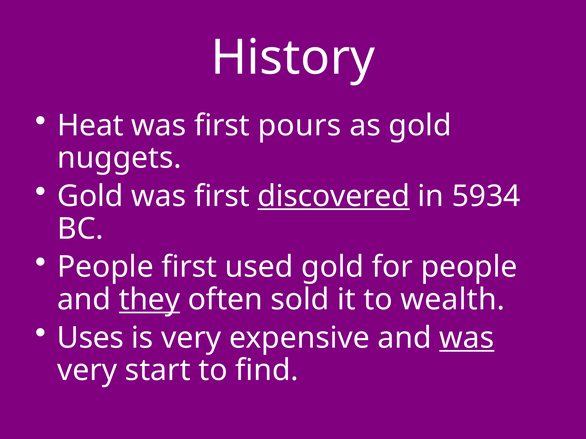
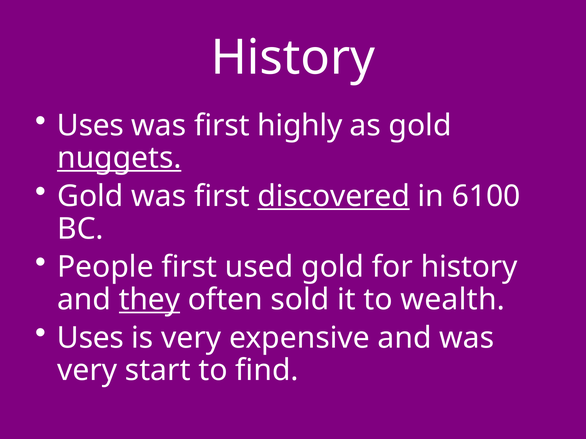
Heat at (90, 126): Heat -> Uses
pours: pours -> highly
nuggets underline: none -> present
5934: 5934 -> 6100
for people: people -> history
was at (467, 338) underline: present -> none
